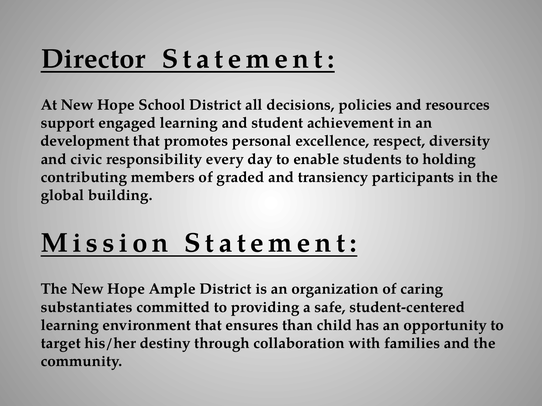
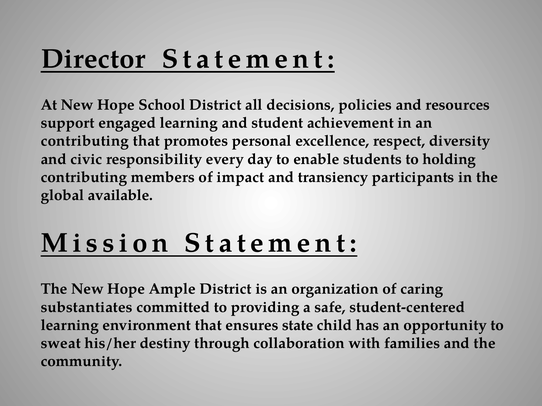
development at (85, 141): development -> contributing
graded: graded -> impact
building: building -> available
than: than -> state
target: target -> sweat
